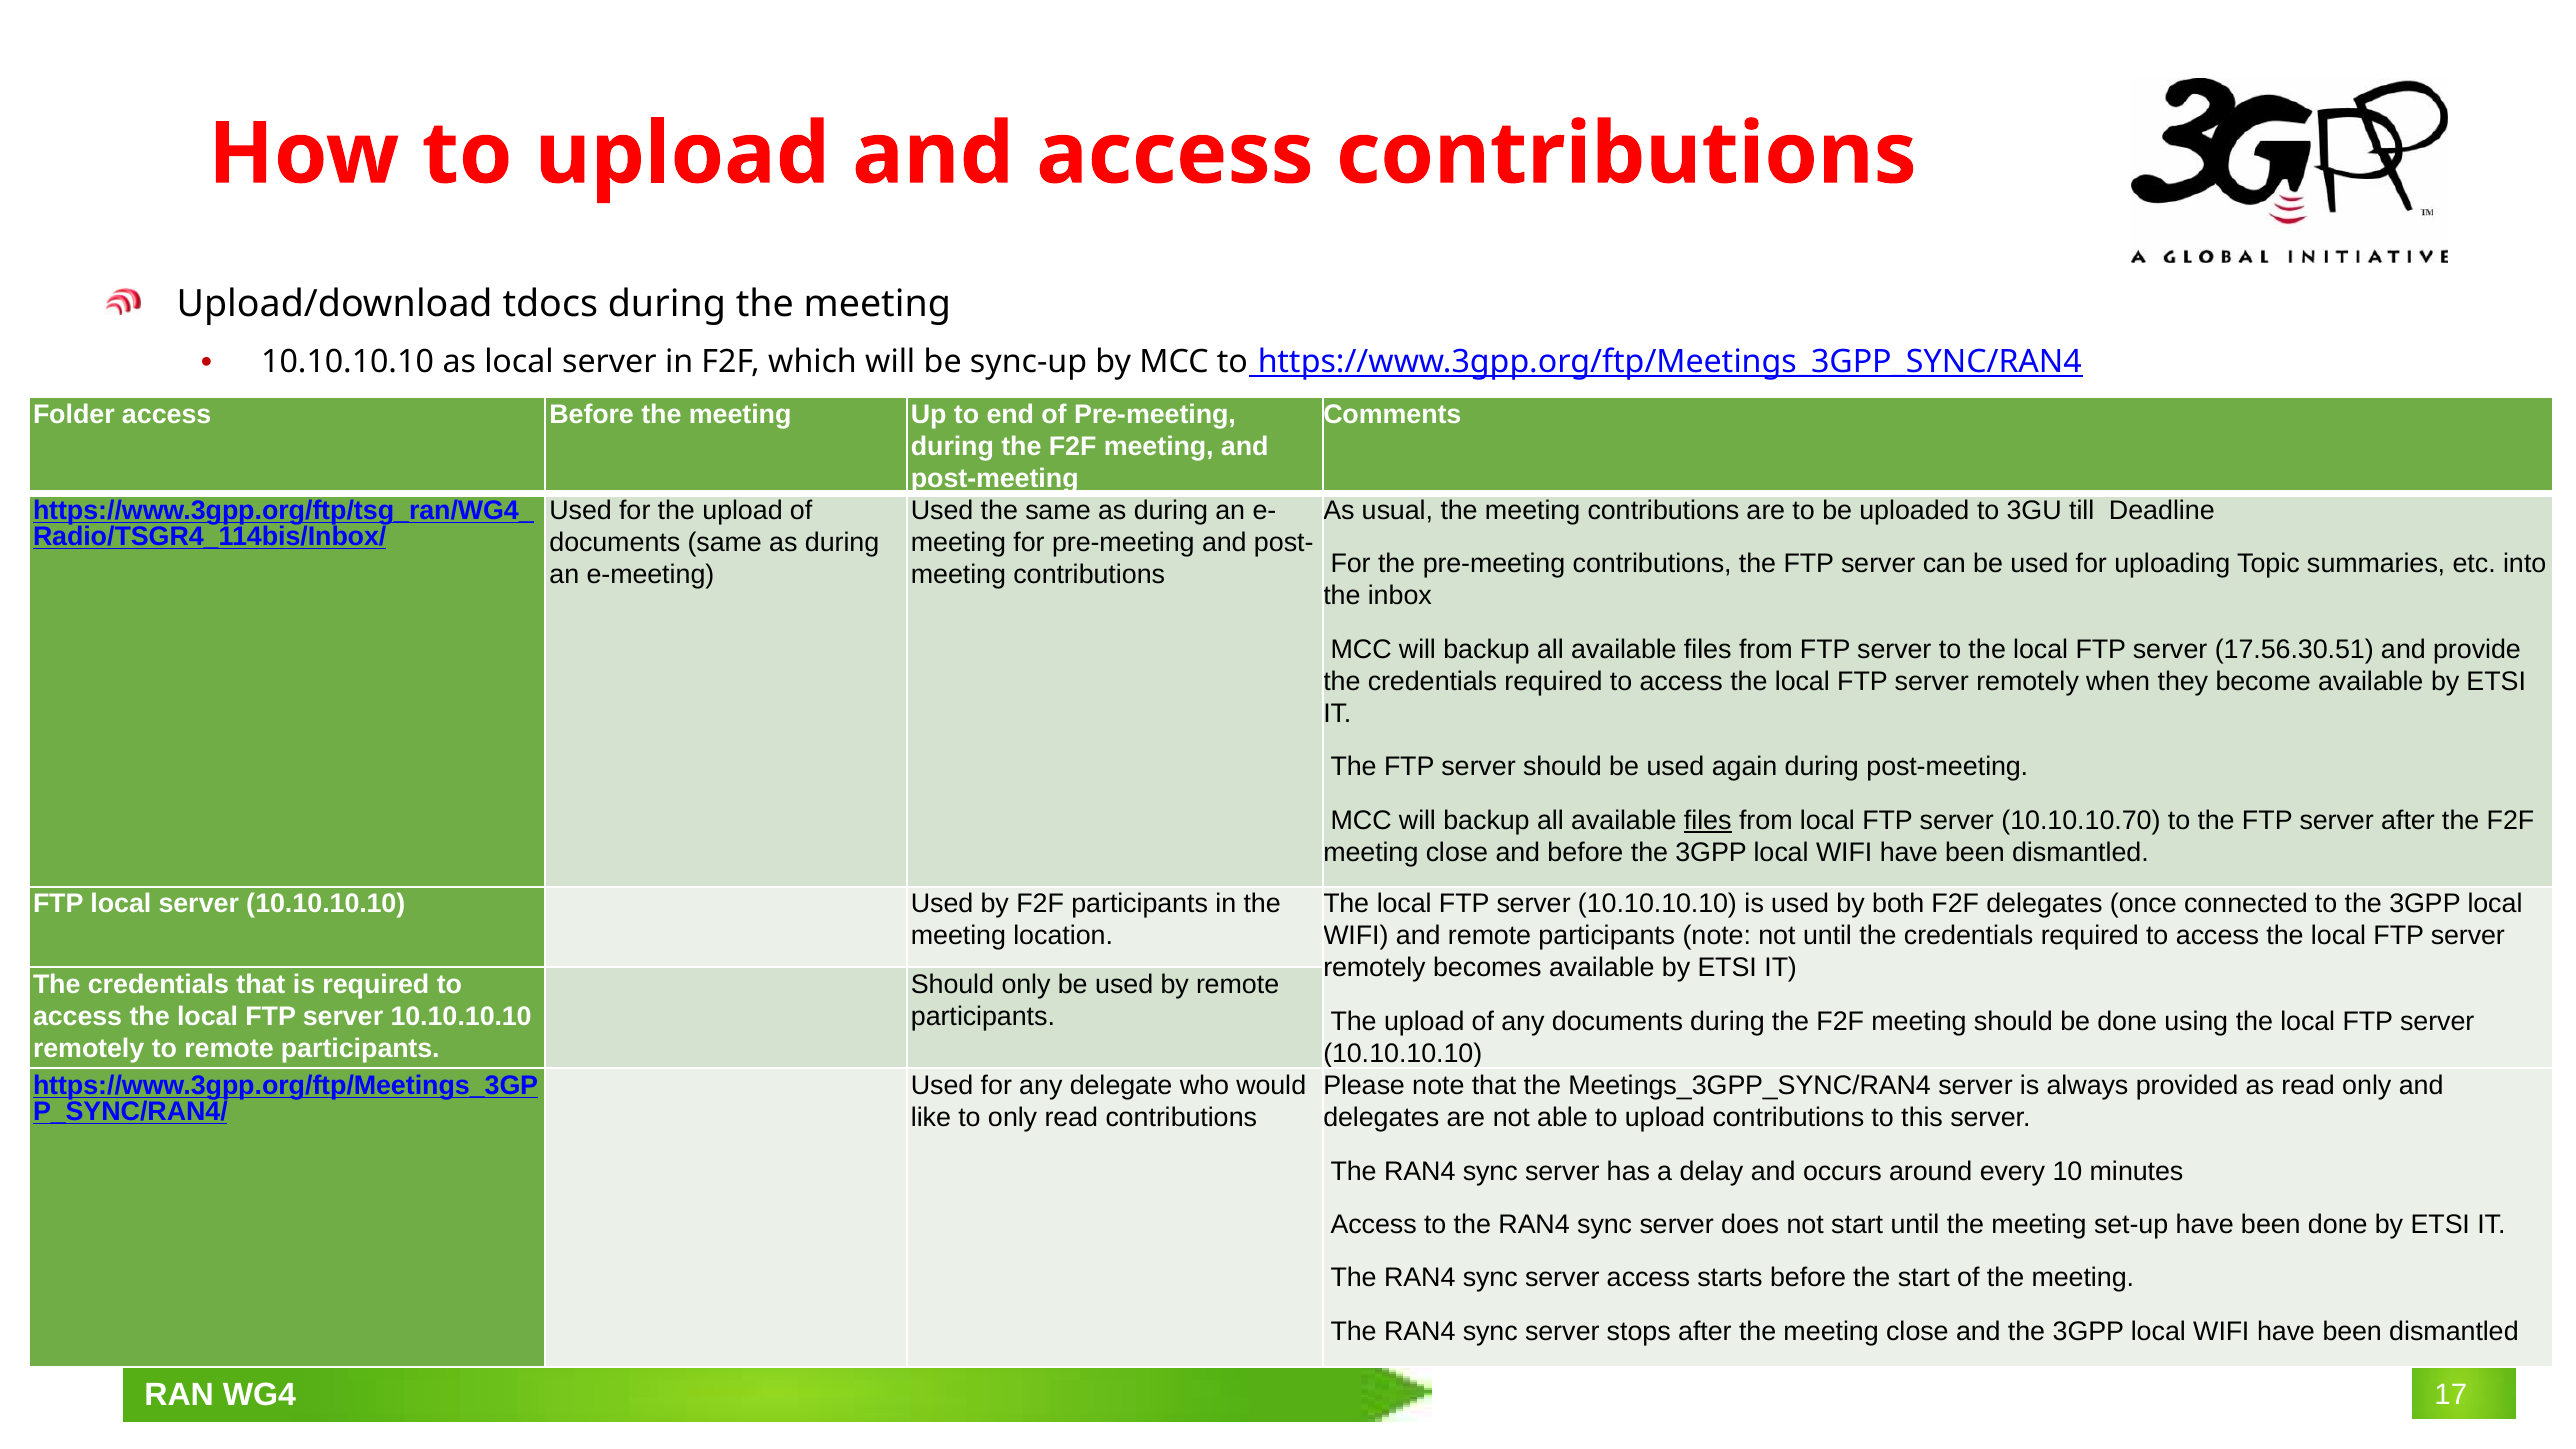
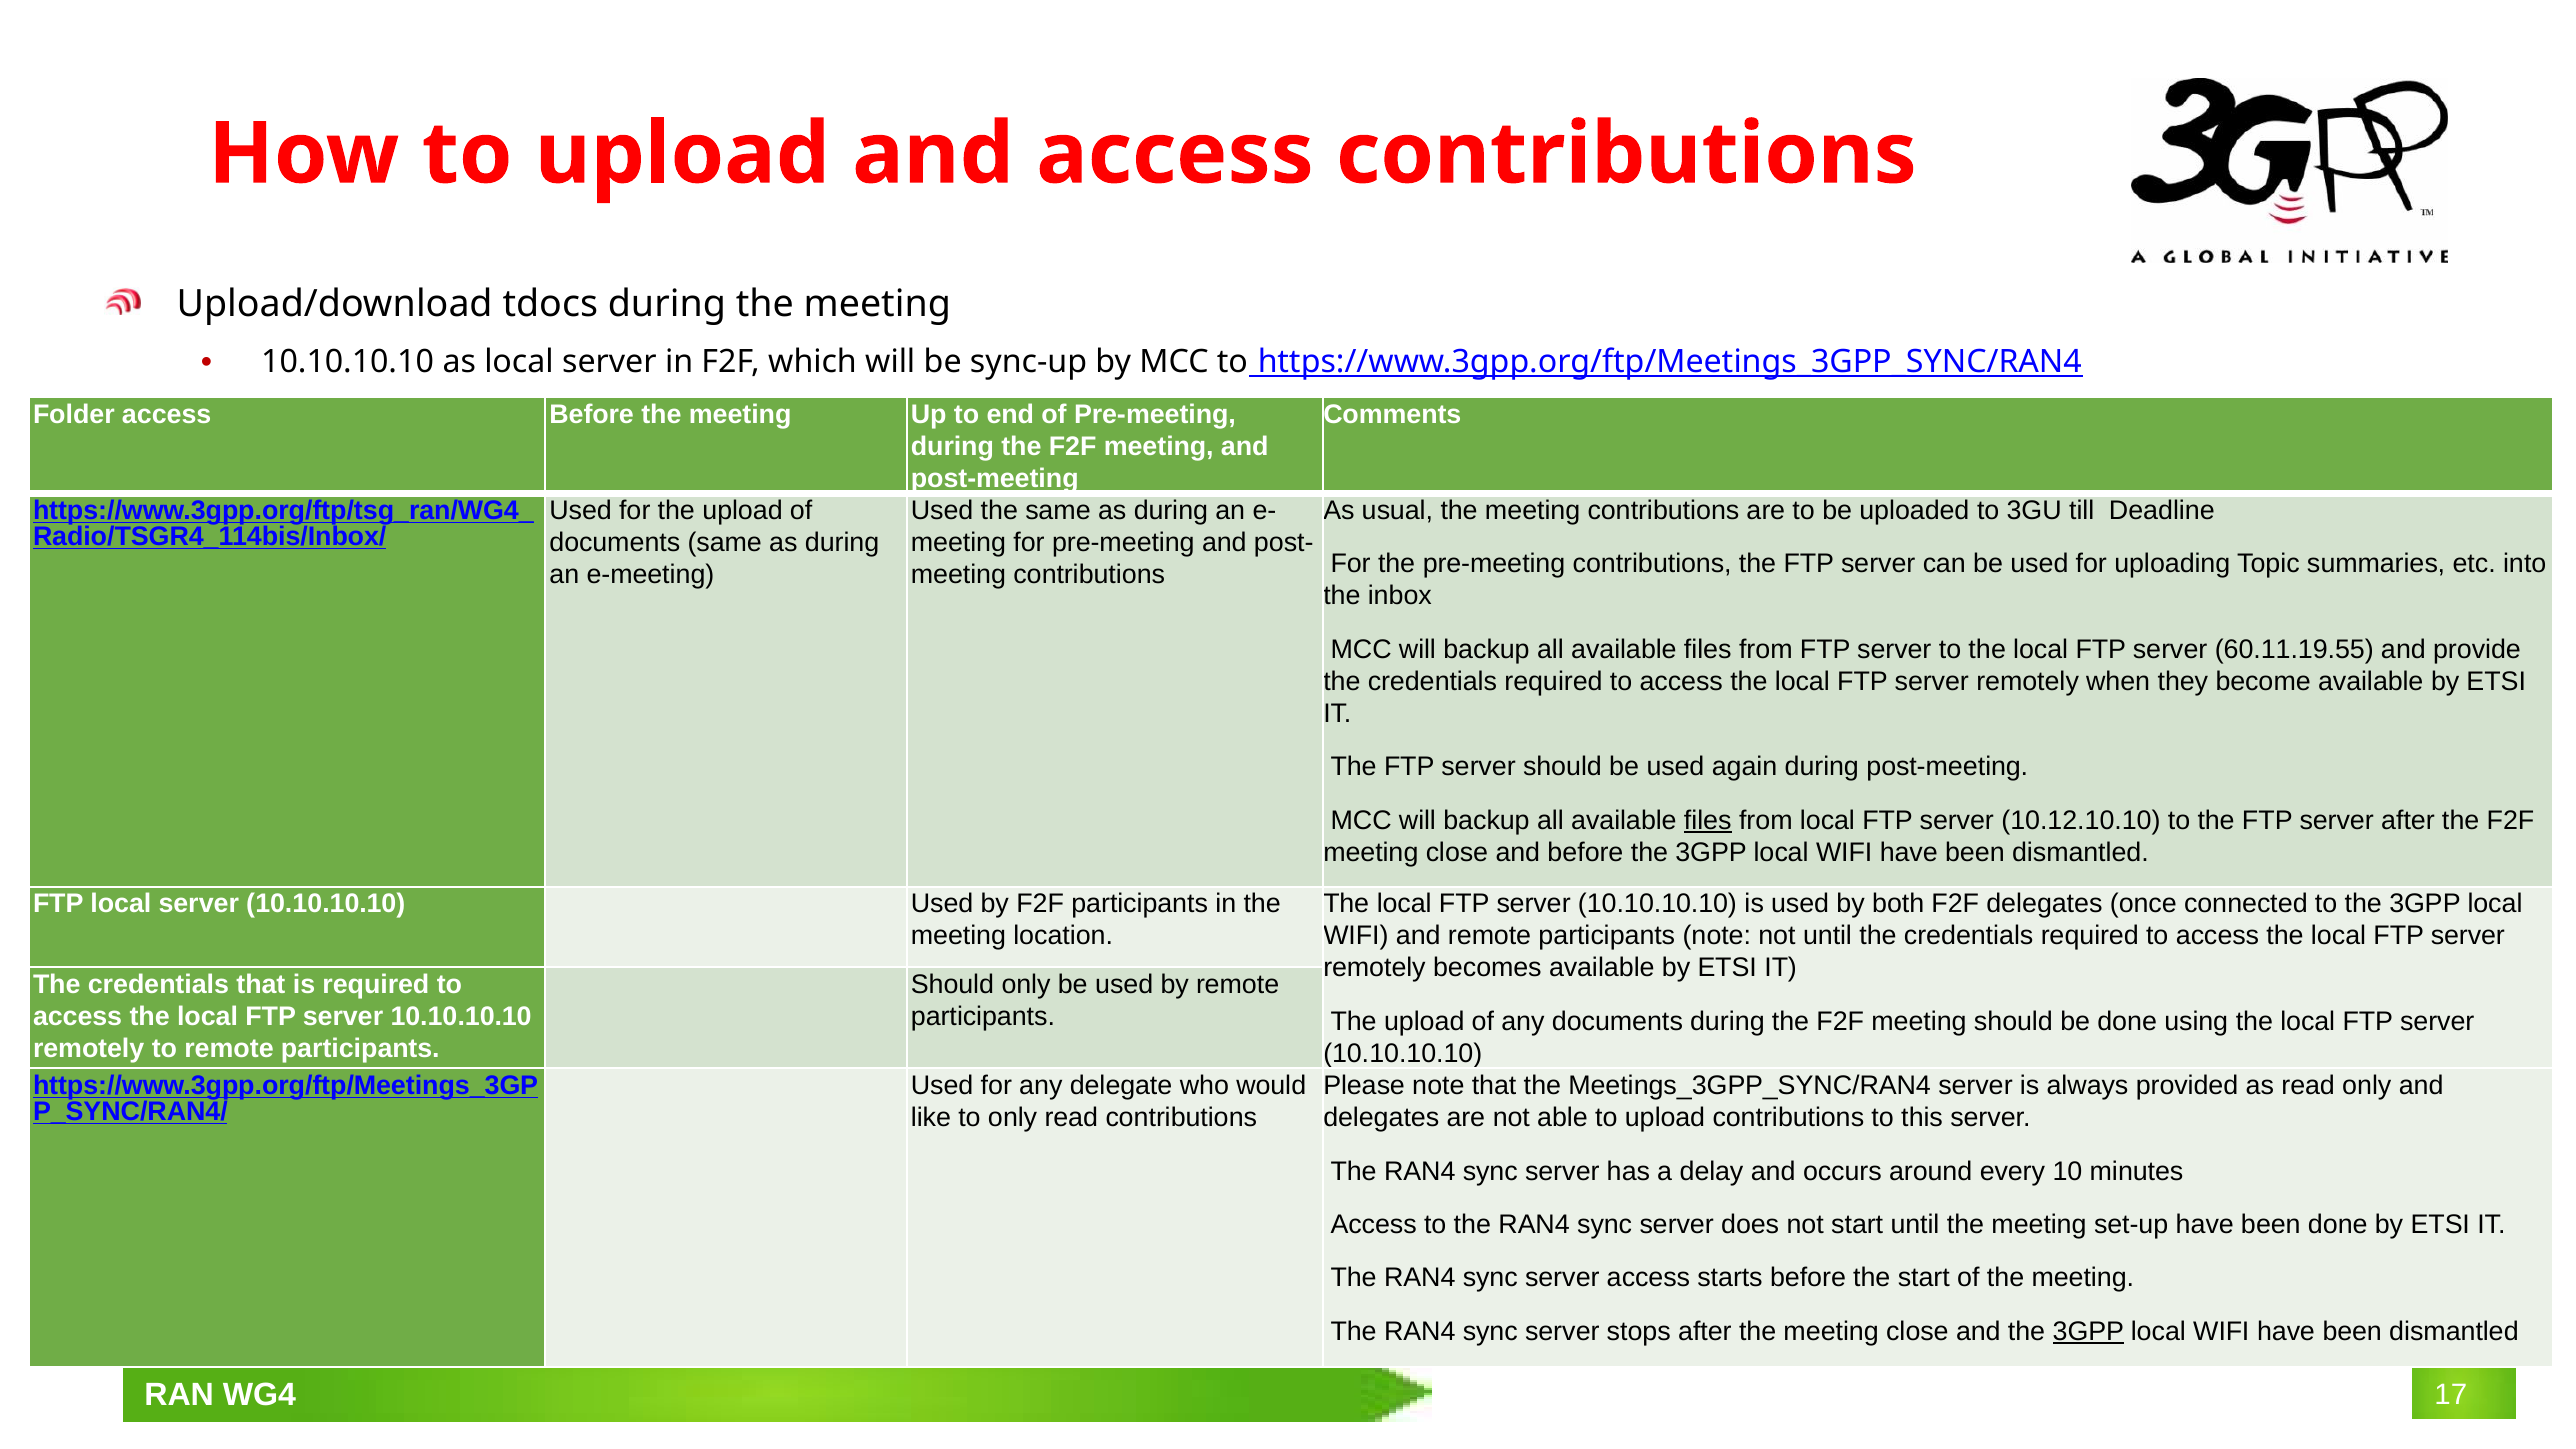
17.56.30.51: 17.56.30.51 -> 60.11.19.55
10.10.10.70: 10.10.10.70 -> 10.12.10.10
3GPP at (2088, 1332) underline: none -> present
